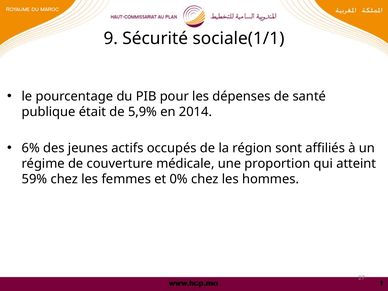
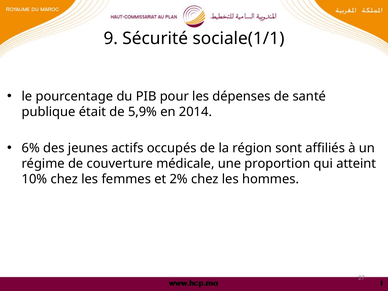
59%: 59% -> 10%
0%: 0% -> 2%
